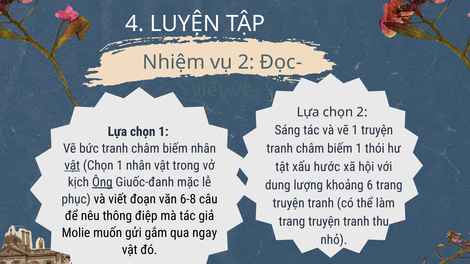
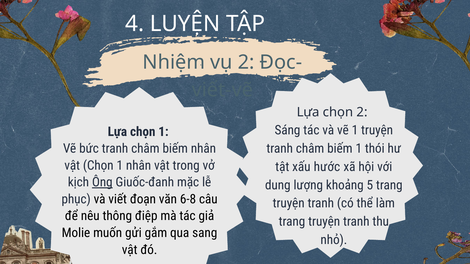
vật at (72, 166) underline: present -> none
6: 6 -> 5
ngay: ngay -> sang
